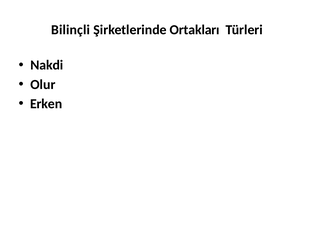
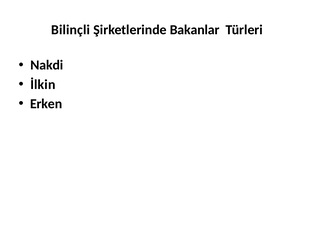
Ortakları: Ortakları -> Bakanlar
Olur: Olur -> İlkin
